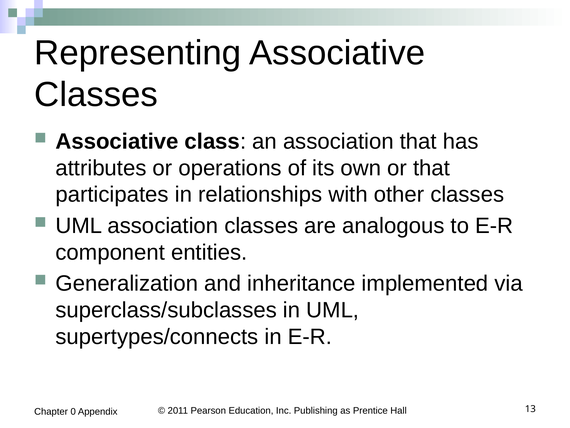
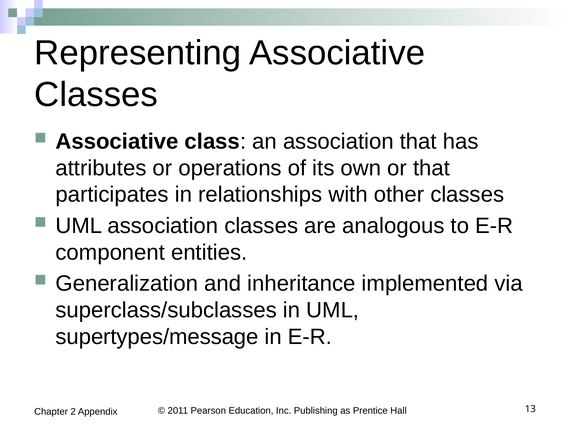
supertypes/connects: supertypes/connects -> supertypes/message
0: 0 -> 2
